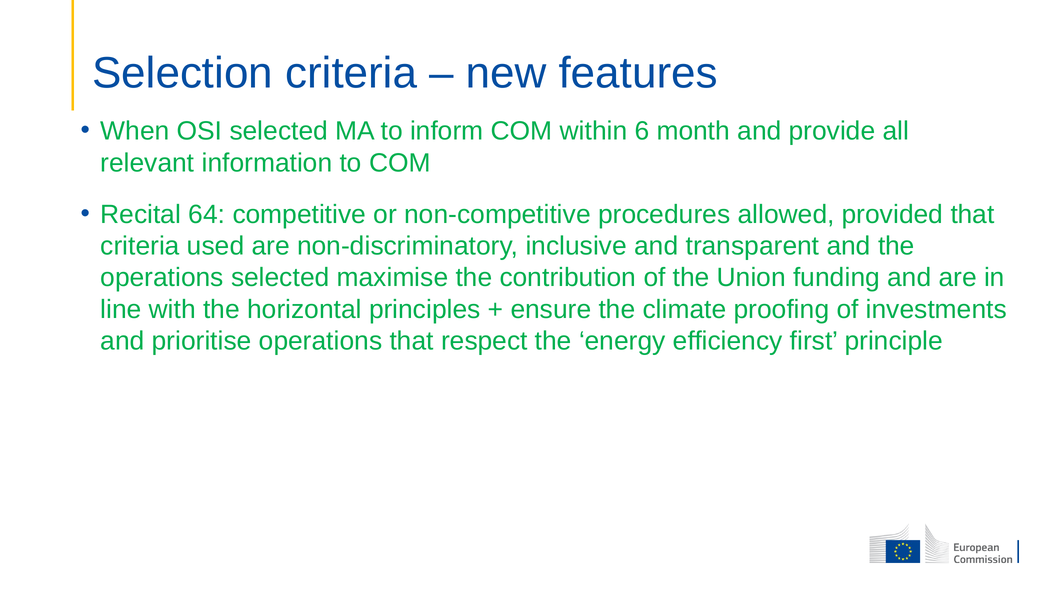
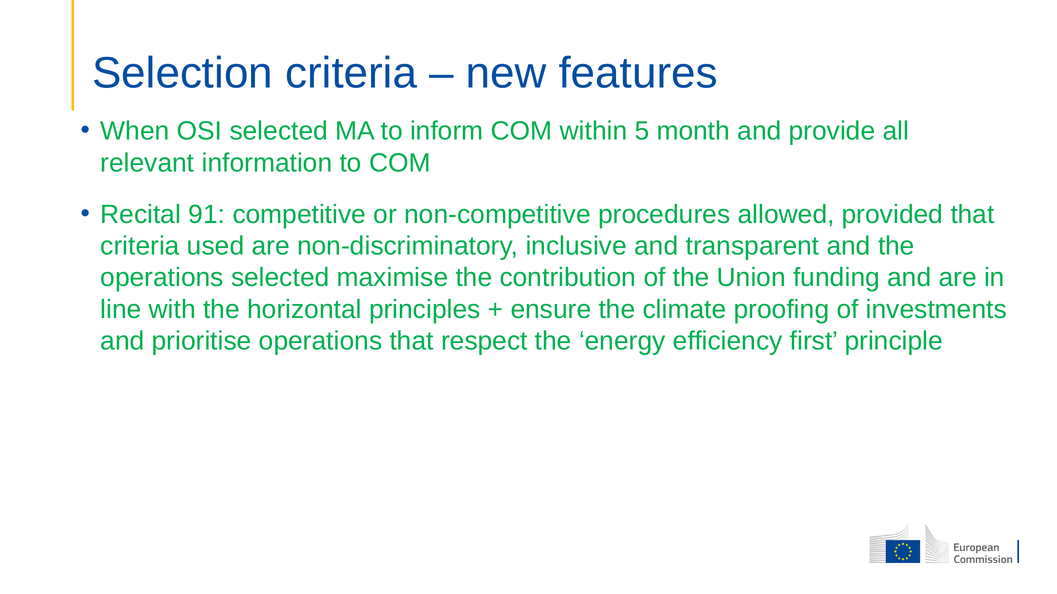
6: 6 -> 5
64: 64 -> 91
